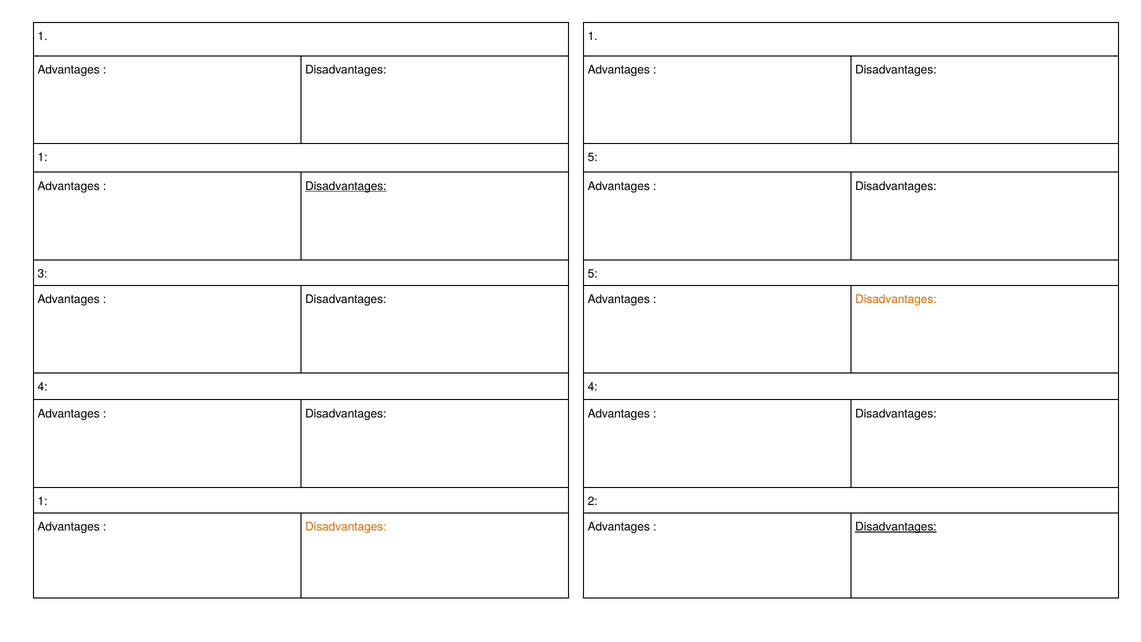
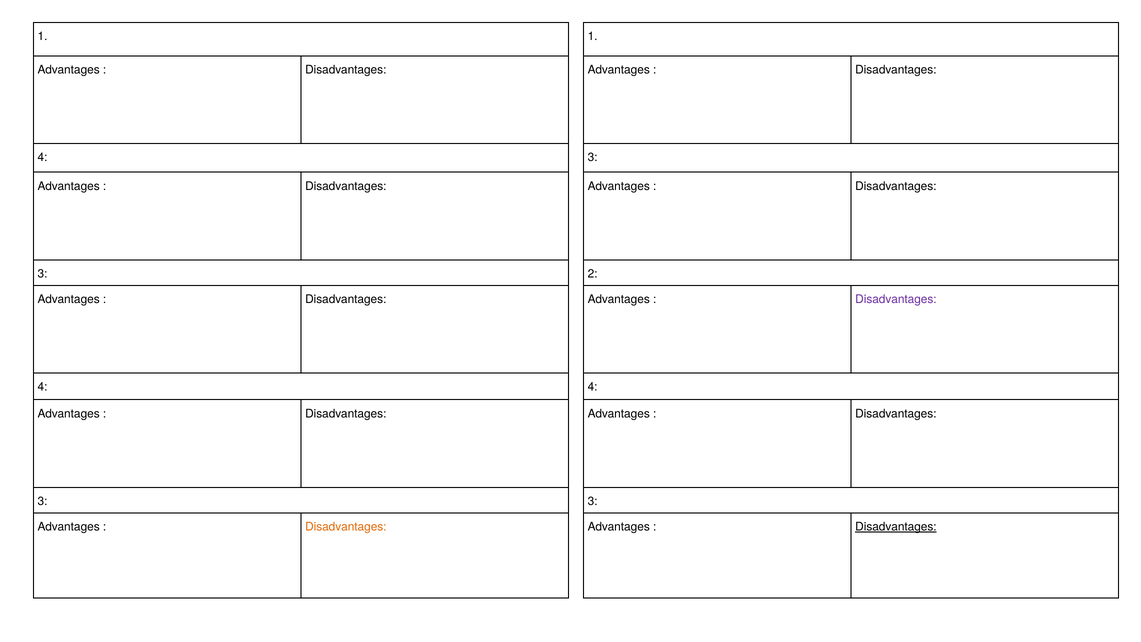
1 at (43, 157): 1 -> 4
5 at (593, 157): 5 -> 3
Disadvantages at (346, 186) underline: present -> none
5 at (593, 274): 5 -> 2
Disadvantages at (896, 299) colour: orange -> purple
1 at (43, 501): 1 -> 3
2 at (593, 501): 2 -> 3
